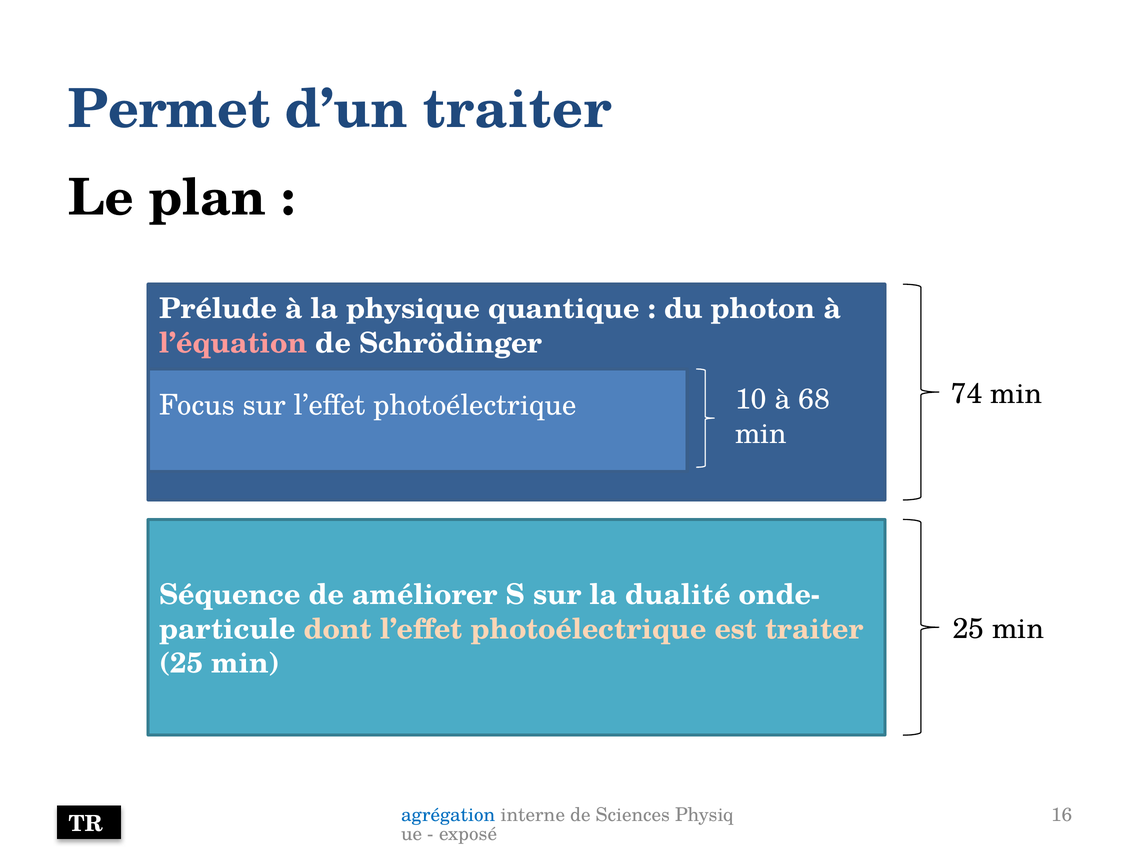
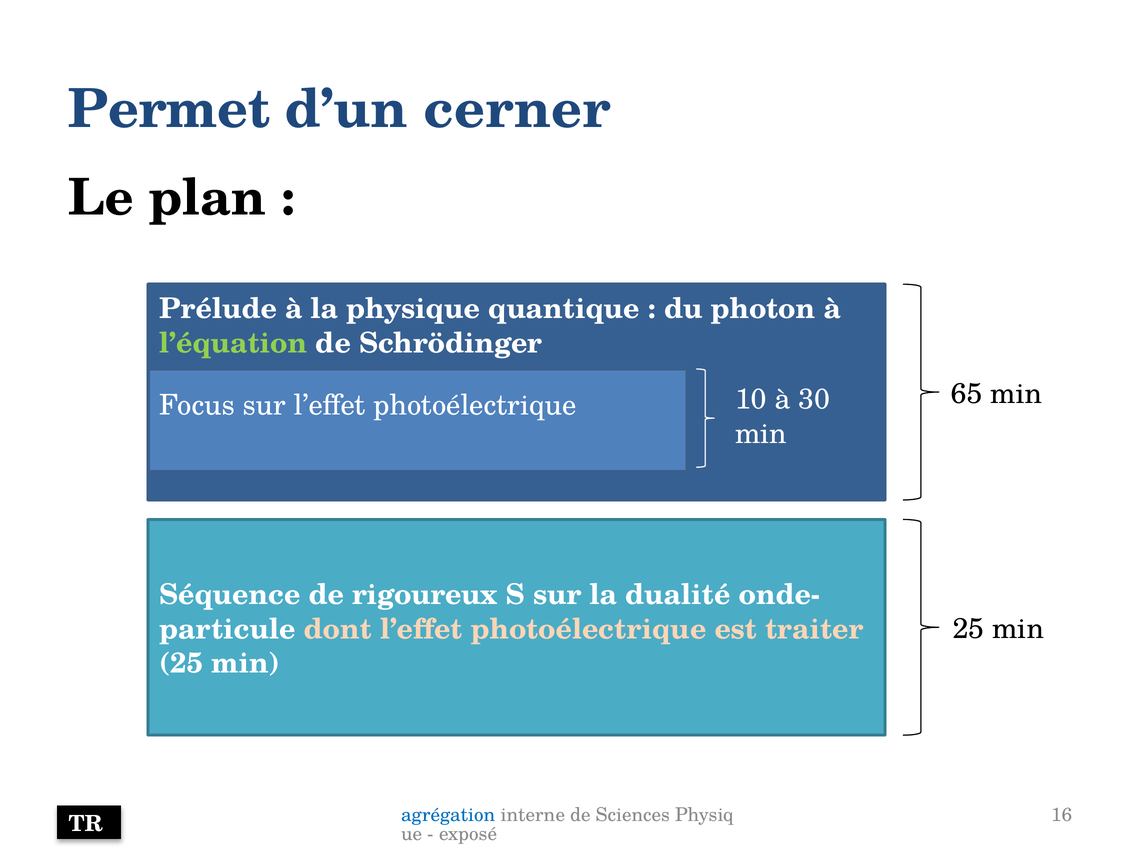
d’un traiter: traiter -> cerner
l’équation colour: pink -> light green
68: 68 -> 30
74: 74 -> 65
améliorer: améliorer -> rigoureux
